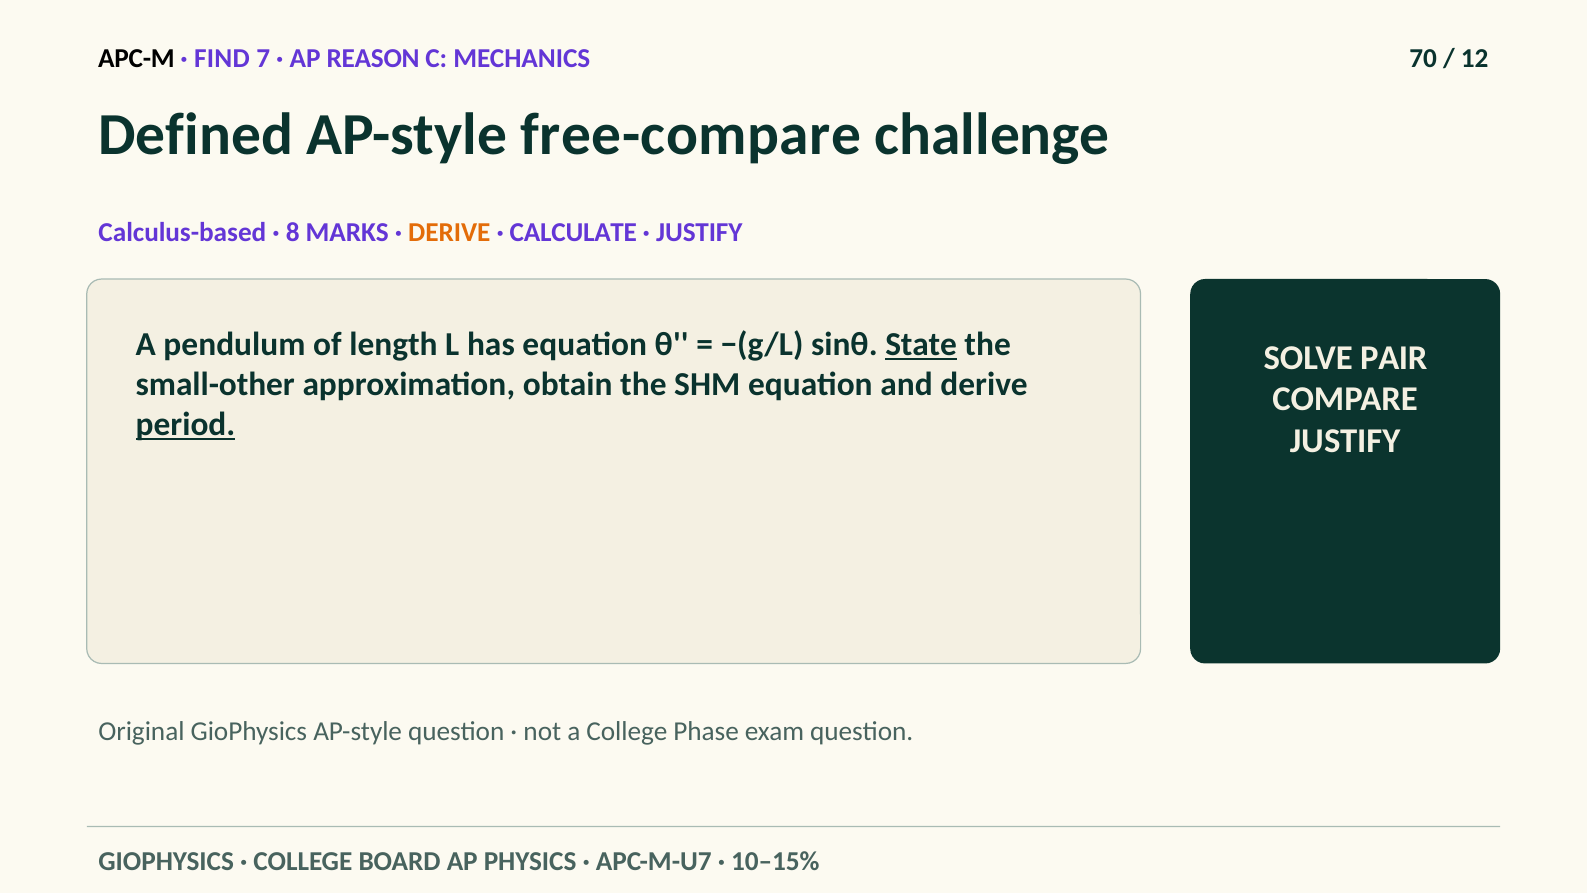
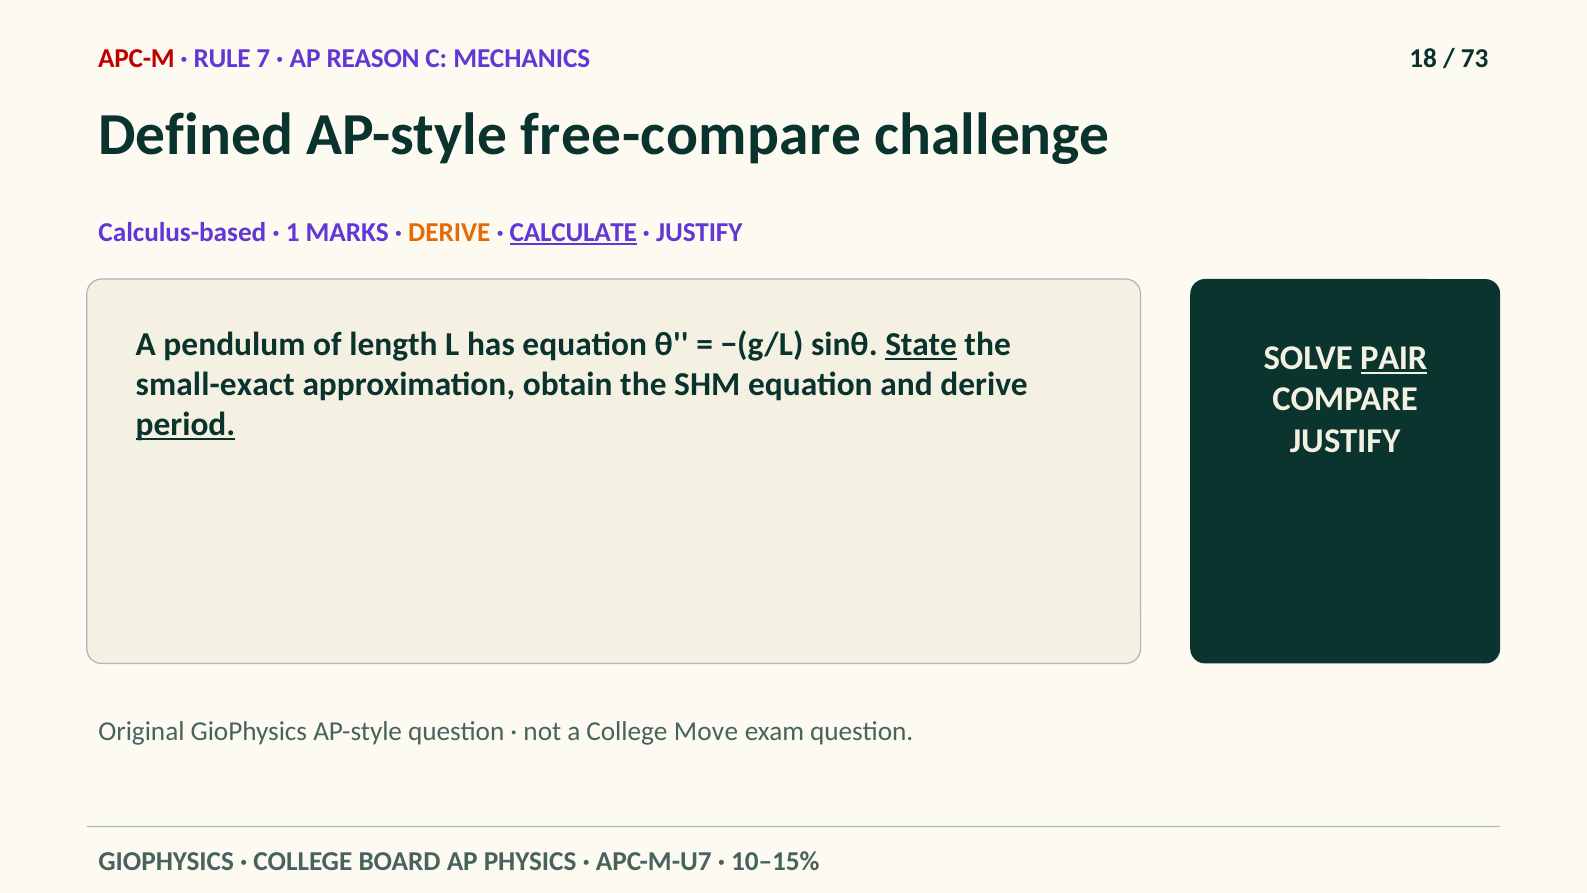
APC-M colour: black -> red
FIND: FIND -> RULE
70: 70 -> 18
12: 12 -> 73
8: 8 -> 1
CALCULATE underline: none -> present
PAIR underline: none -> present
small-other: small-other -> small-exact
Phase: Phase -> Move
